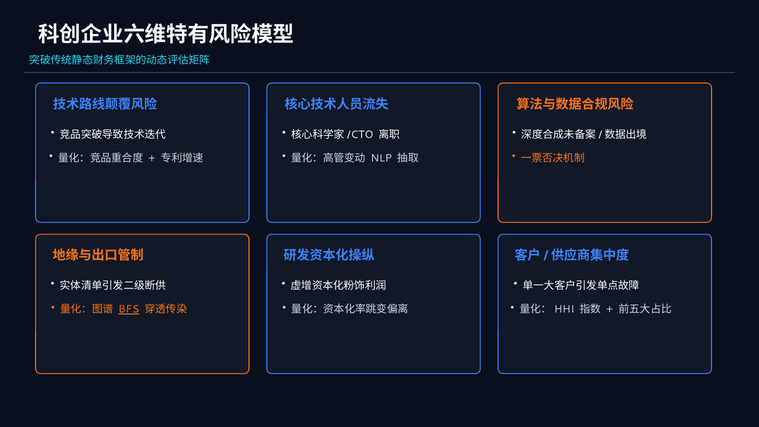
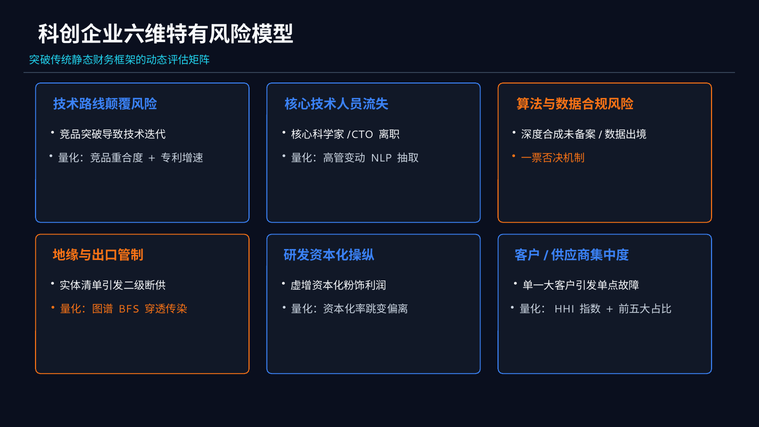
BFS underline: present -> none
